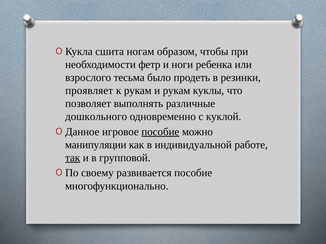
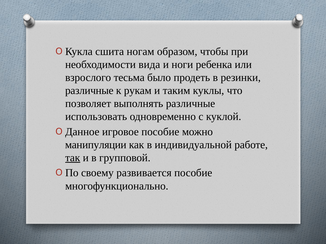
фетр: фетр -> вида
проявляет at (89, 91): проявляет -> различные
и рукам: рукам -> таким
дошкольного: дошкольного -> использовать
пособие at (160, 132) underline: present -> none
